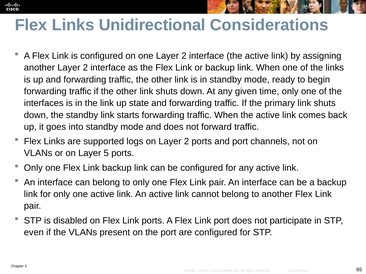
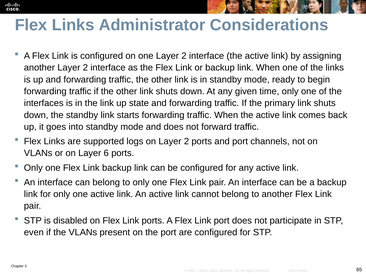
Unidirectional: Unidirectional -> Administrator
5: 5 -> 6
